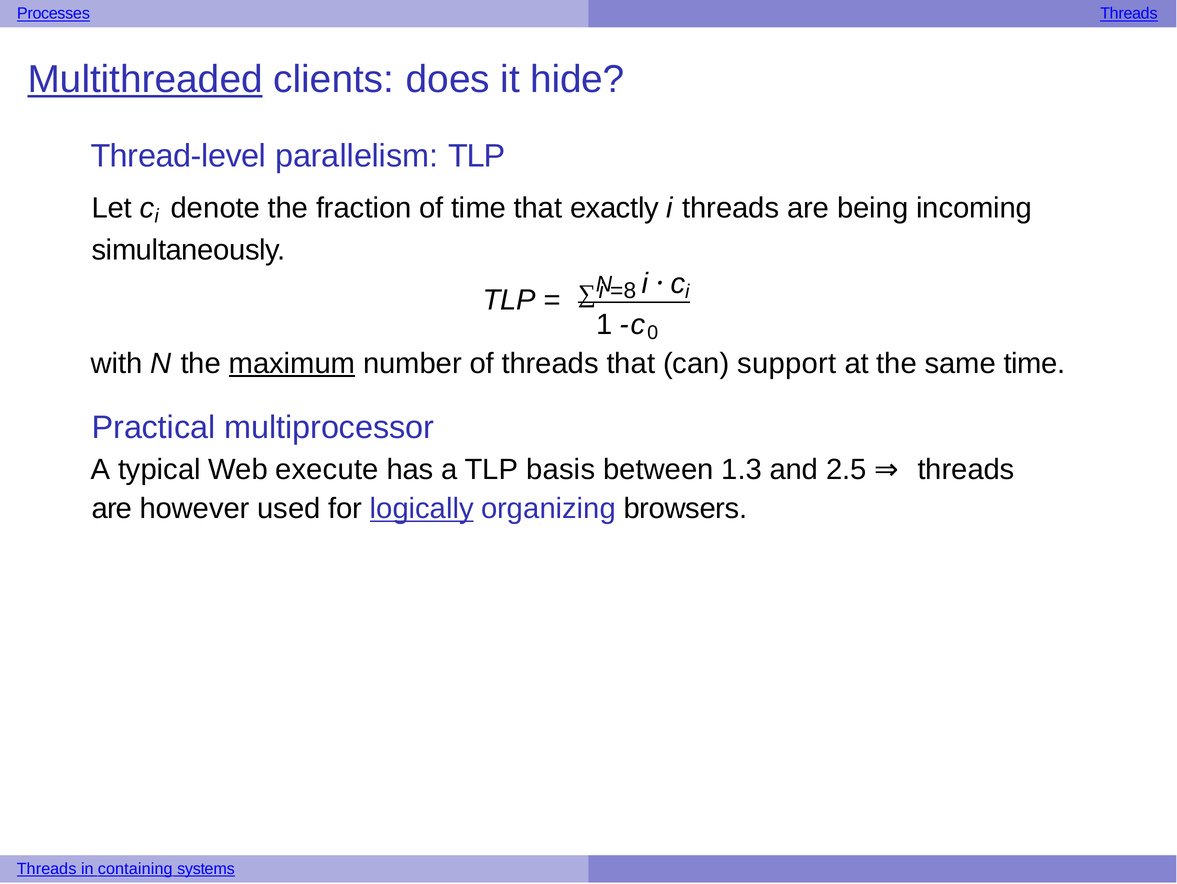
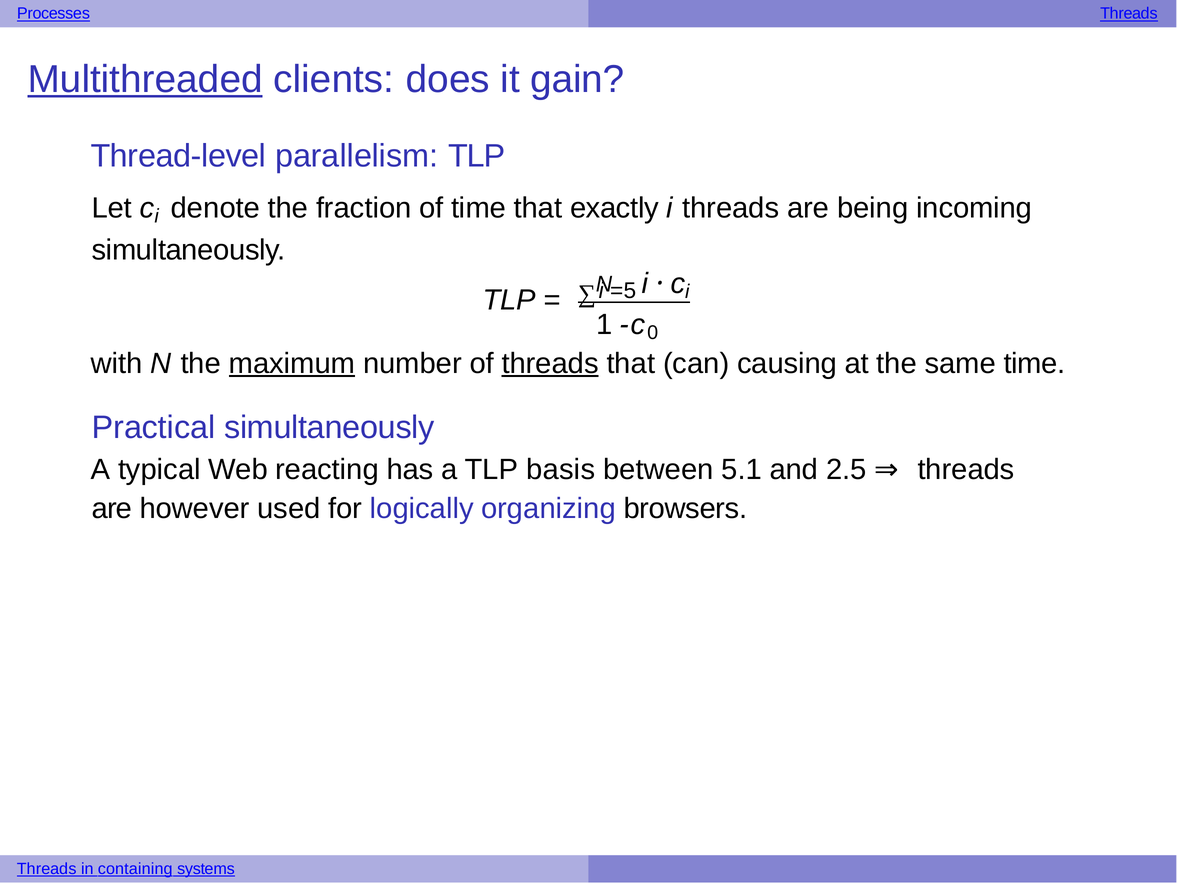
hide: hide -> gain
=8: =8 -> =5
threads at (550, 363) underline: none -> present
support: support -> causing
Practical multiprocessor: multiprocessor -> simultaneously
execute: execute -> reacting
1.3: 1.3 -> 5.1
logically underline: present -> none
